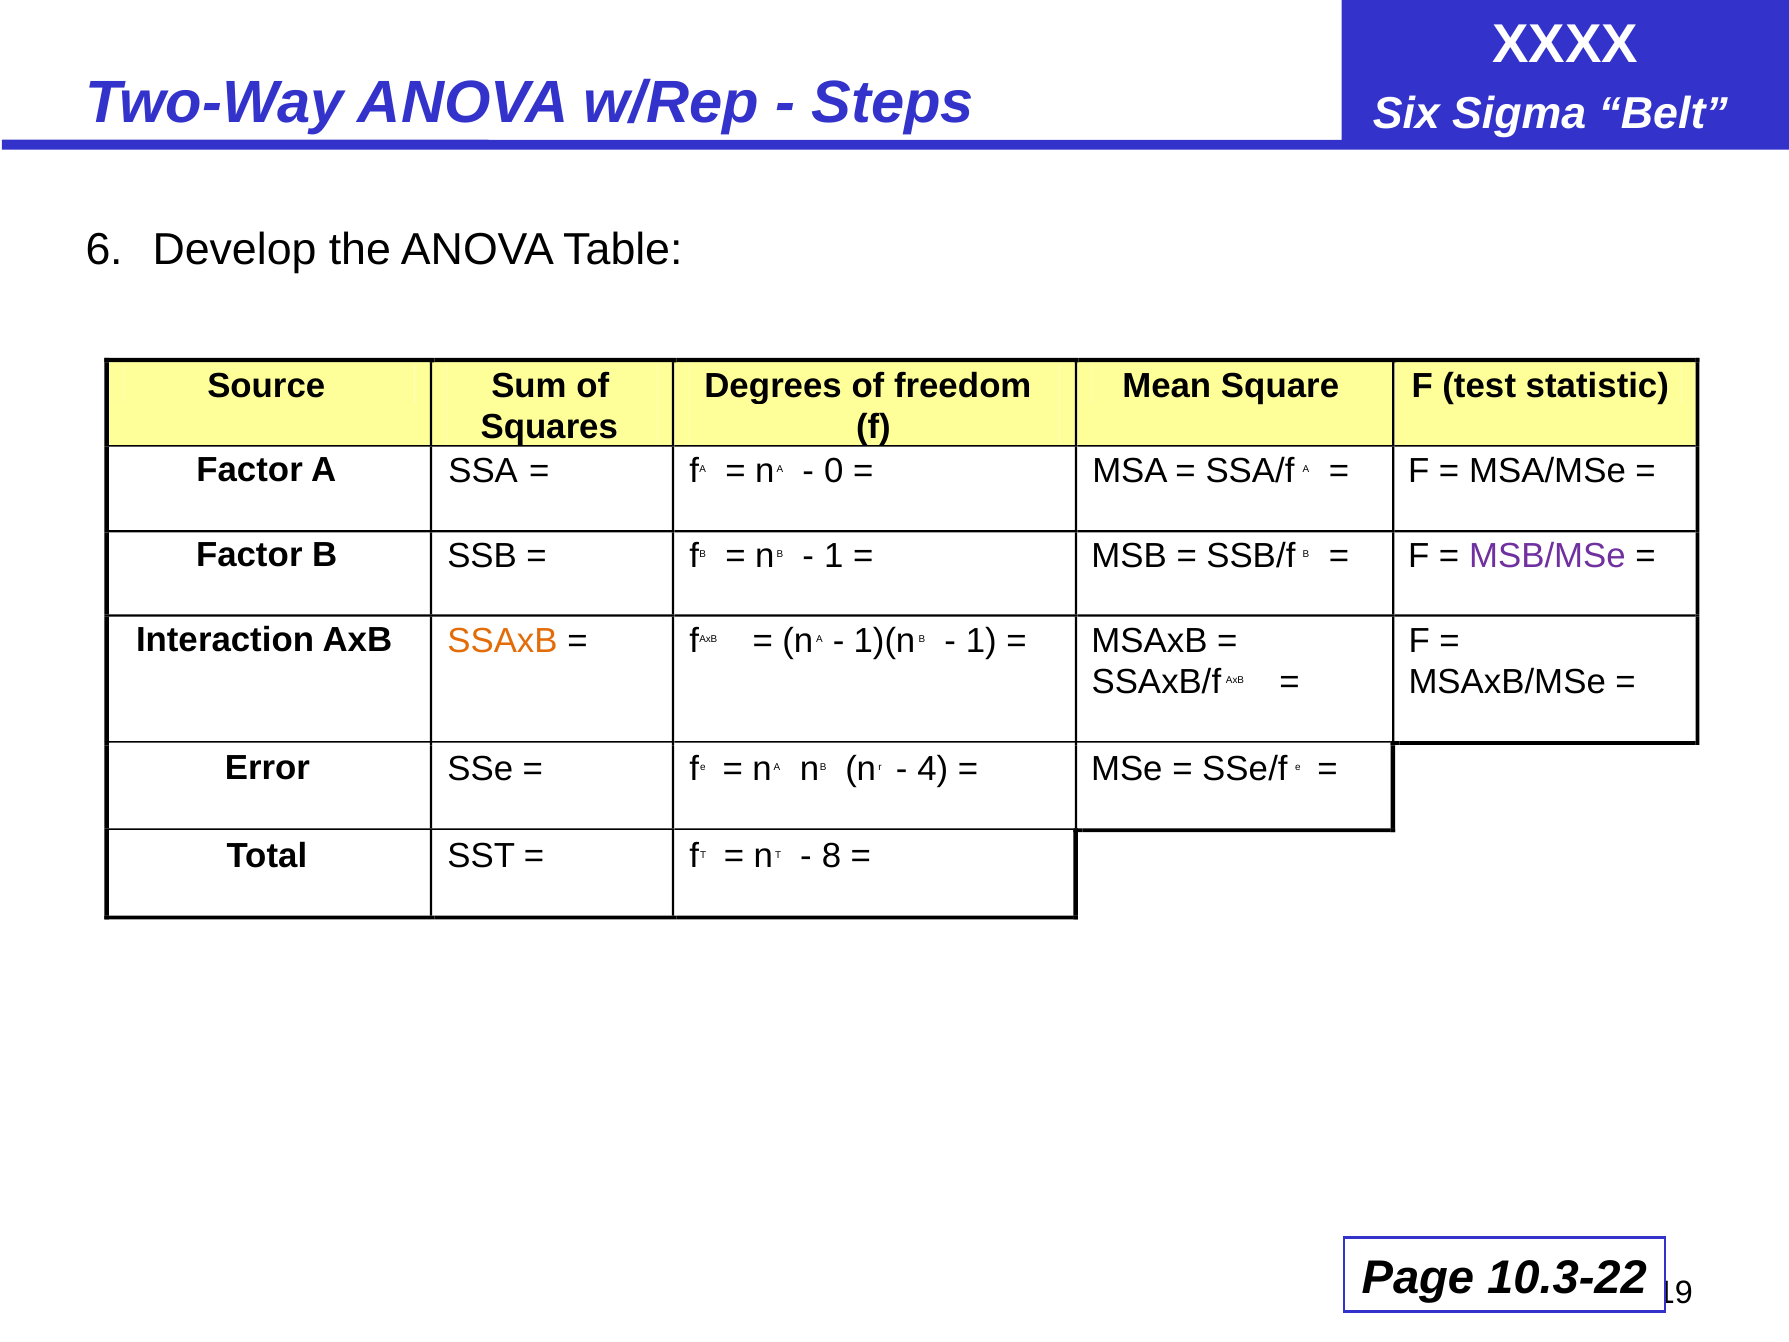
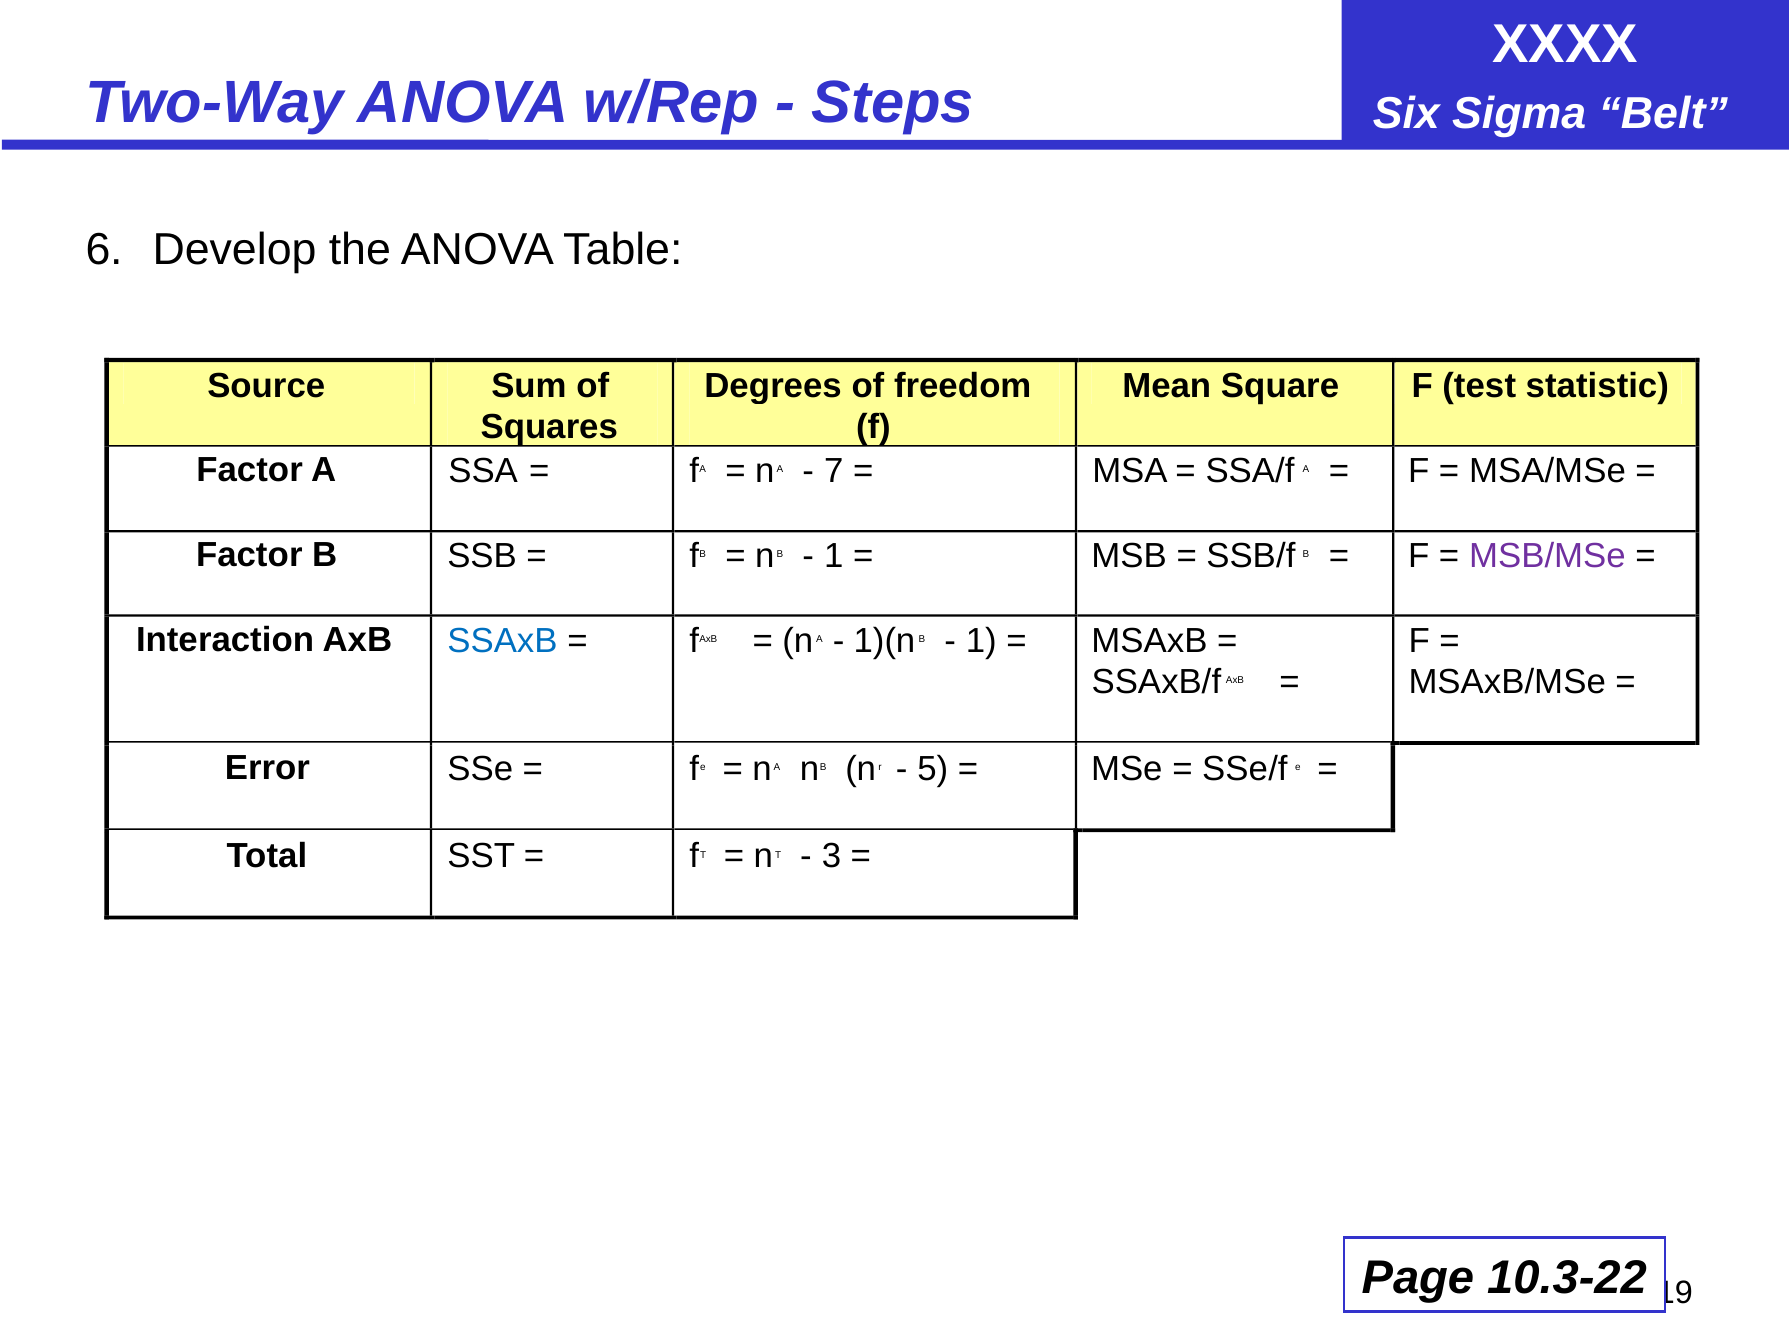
0: 0 -> 7
SSAxB colour: orange -> blue
4: 4 -> 5
8: 8 -> 3
